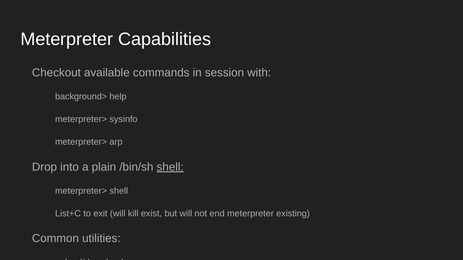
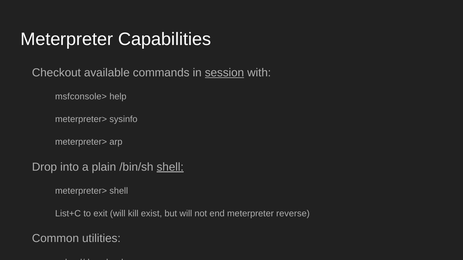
session underline: none -> present
background>: background> -> msfconsole>
existing: existing -> reverse
